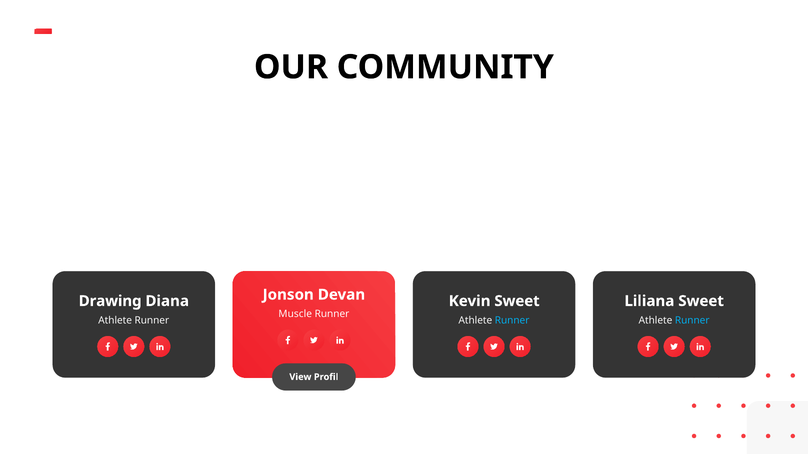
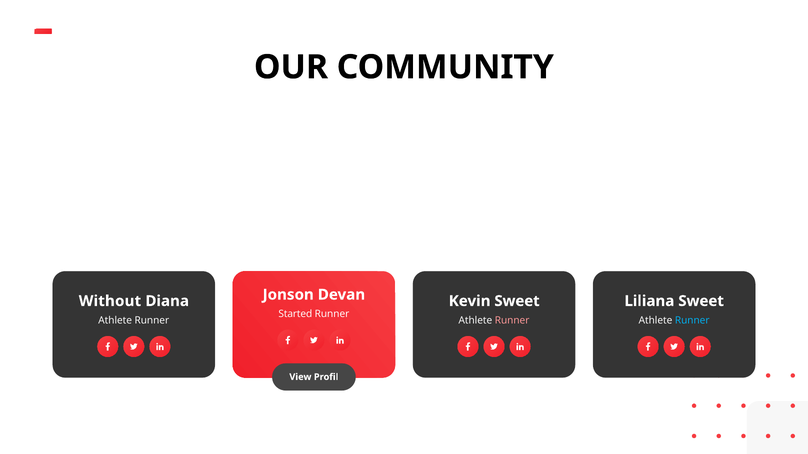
Drawing: Drawing -> Without
Muscle: Muscle -> Started
Runner at (512, 321) colour: light blue -> pink
